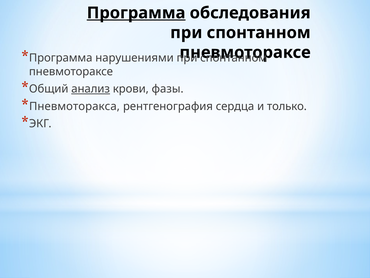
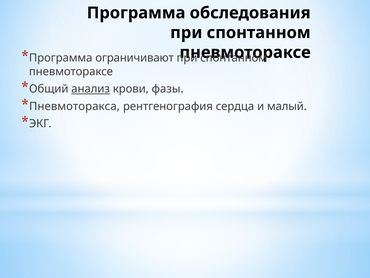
Программа at (136, 13) underline: present -> none
нарушениями: нарушениями -> ограничивают
только: только -> малый
